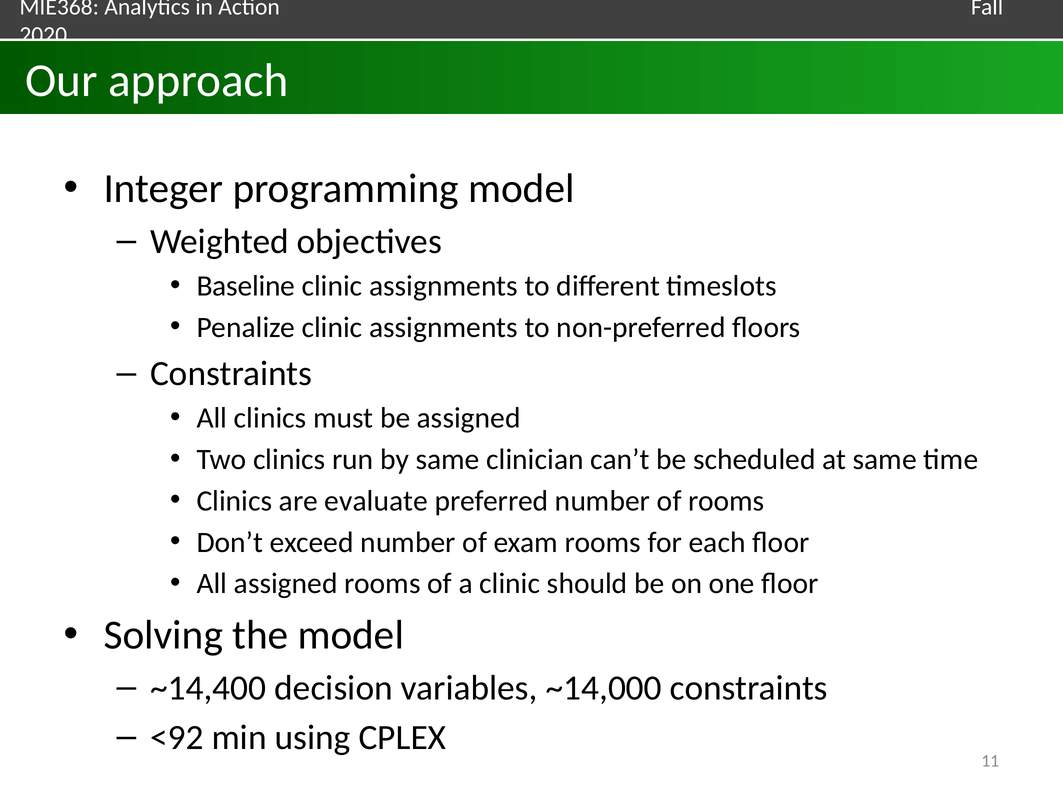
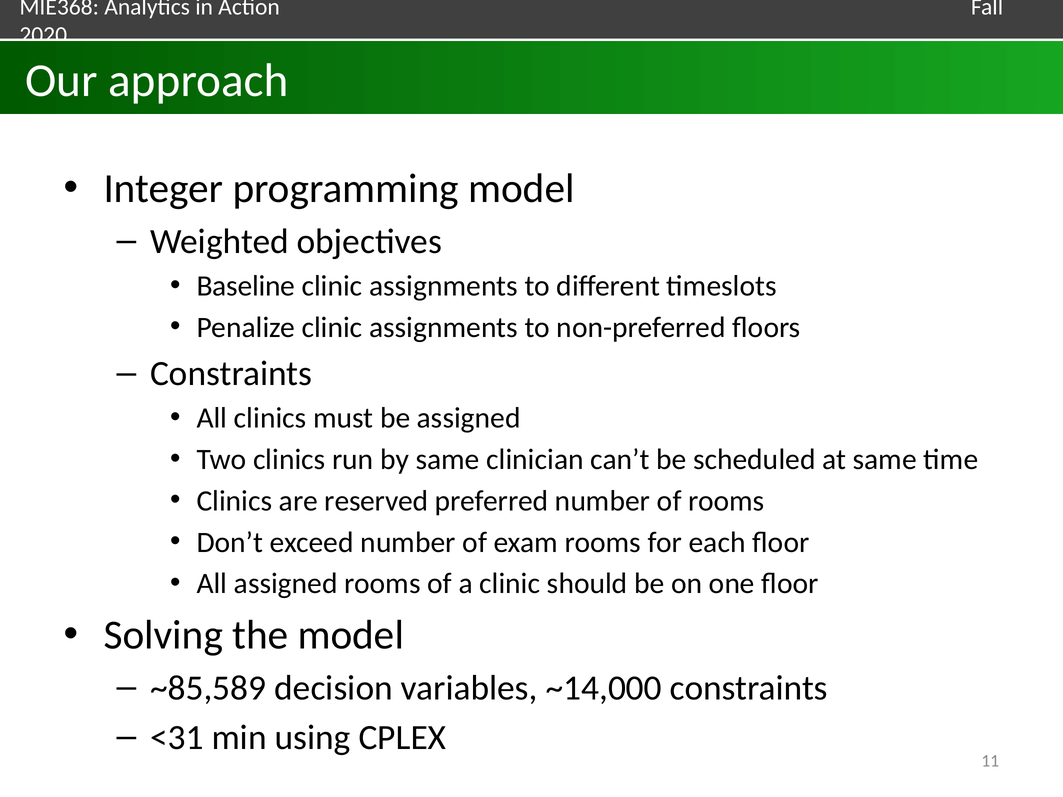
evaluate: evaluate -> reserved
~14,400: ~14,400 -> ~85,589
<92: <92 -> <31
